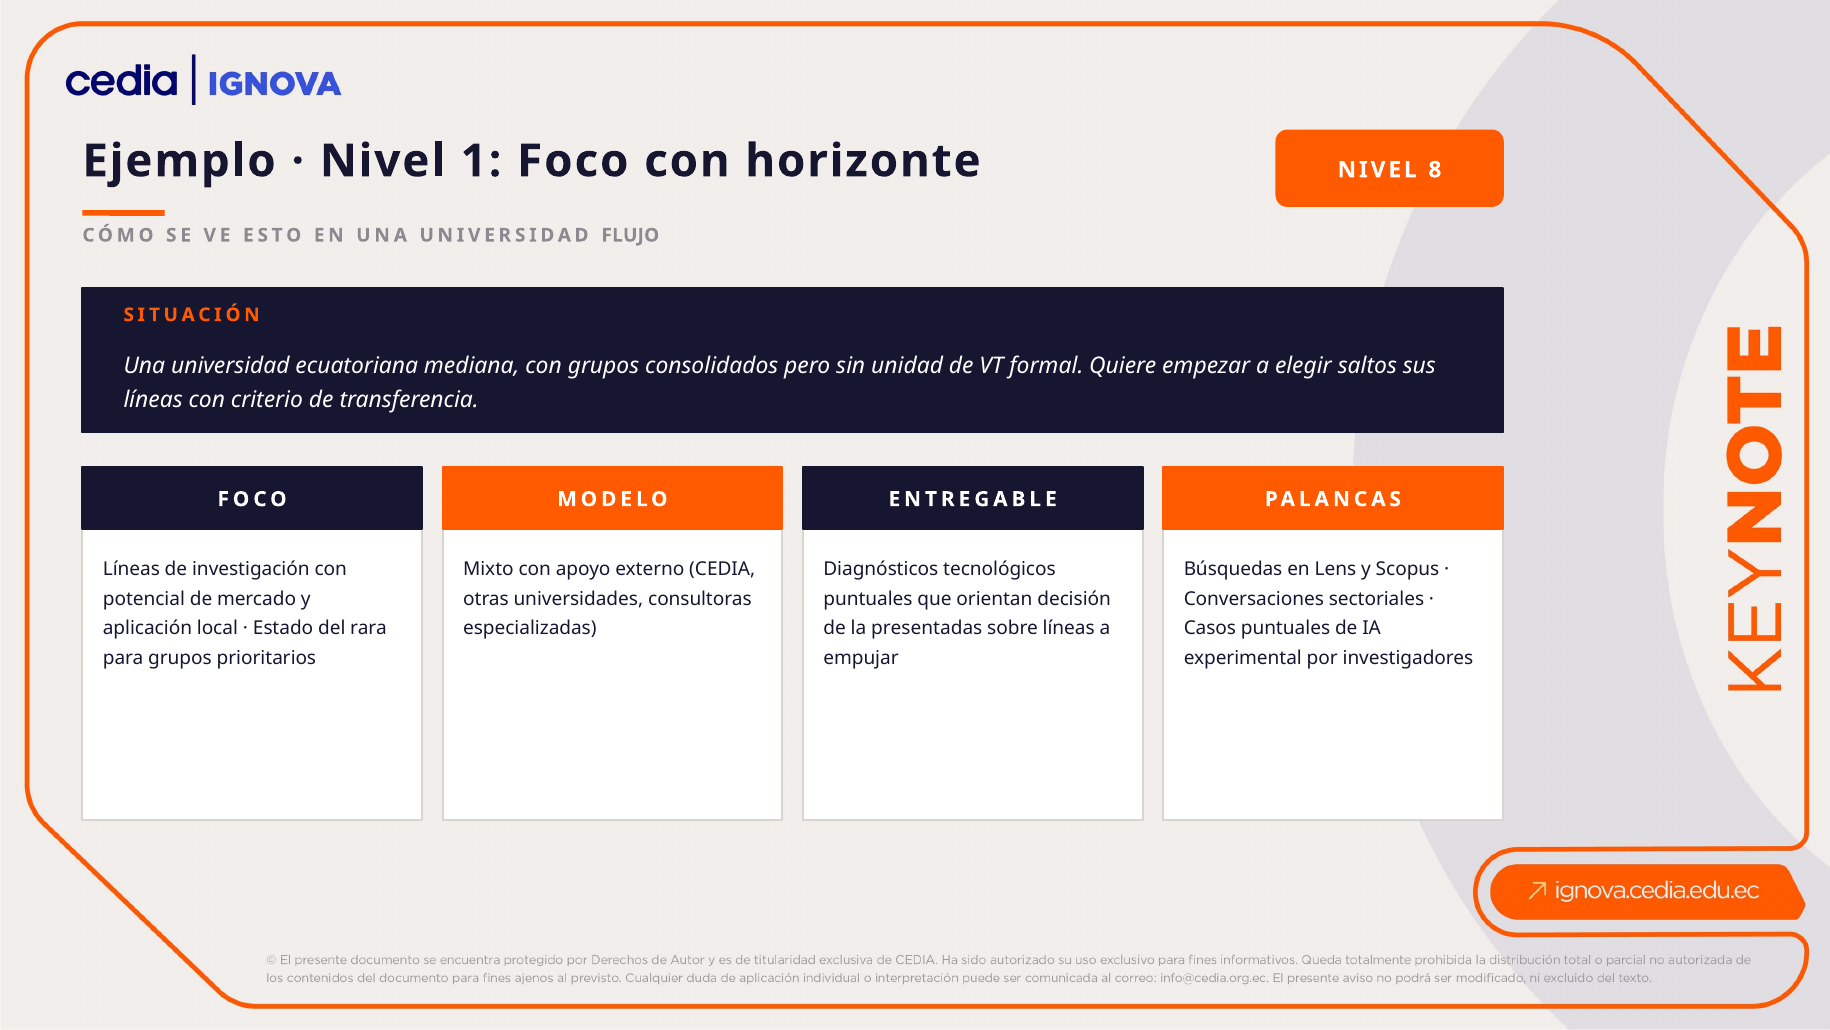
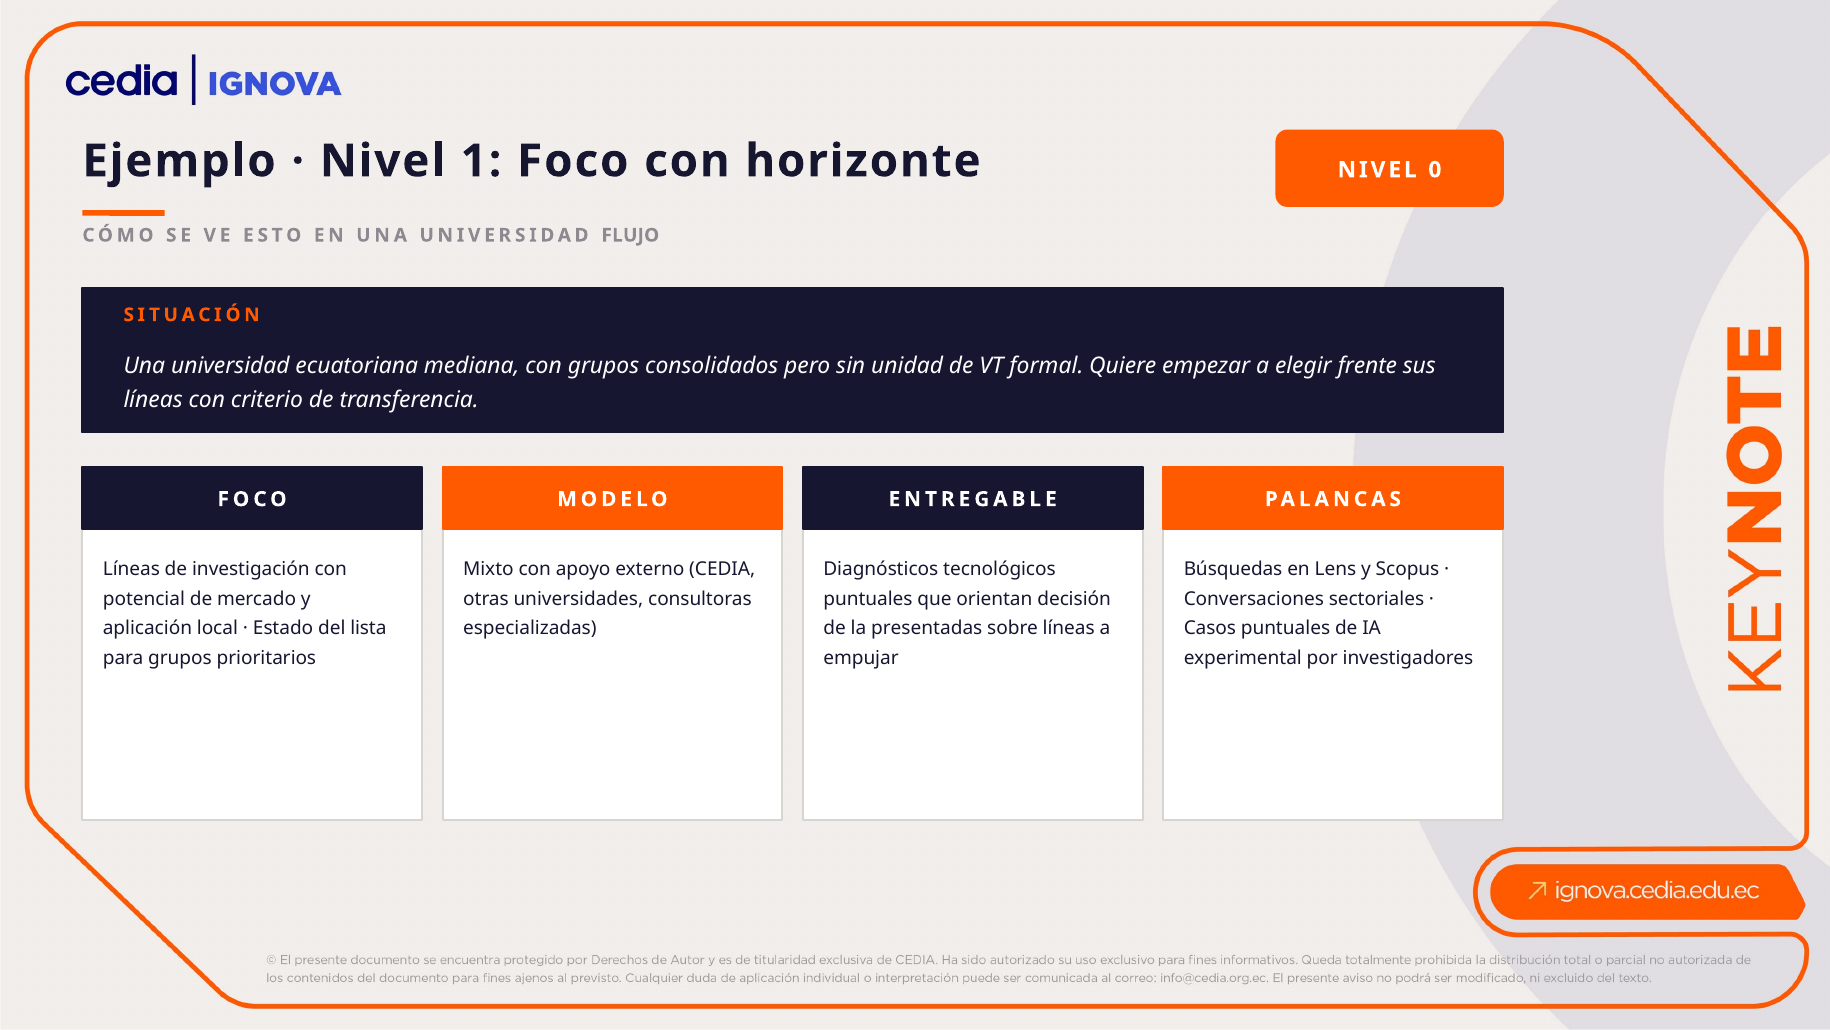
8: 8 -> 0
saltos: saltos -> frente
rara: rara -> lista
